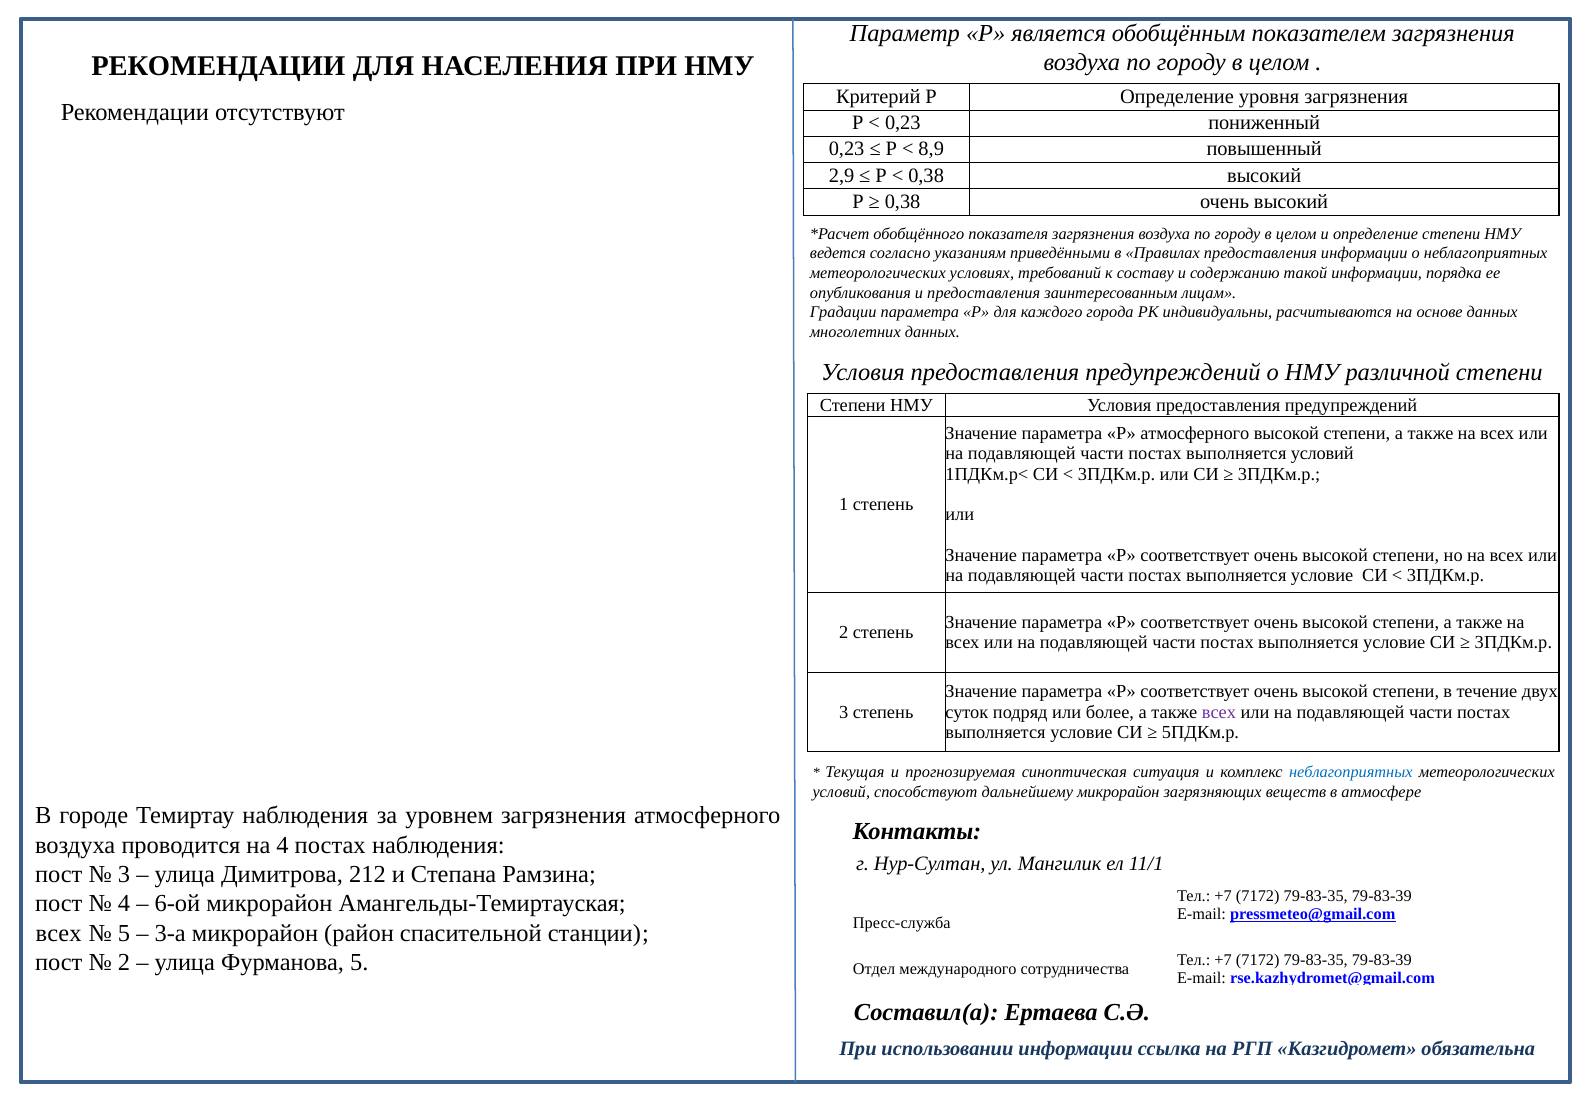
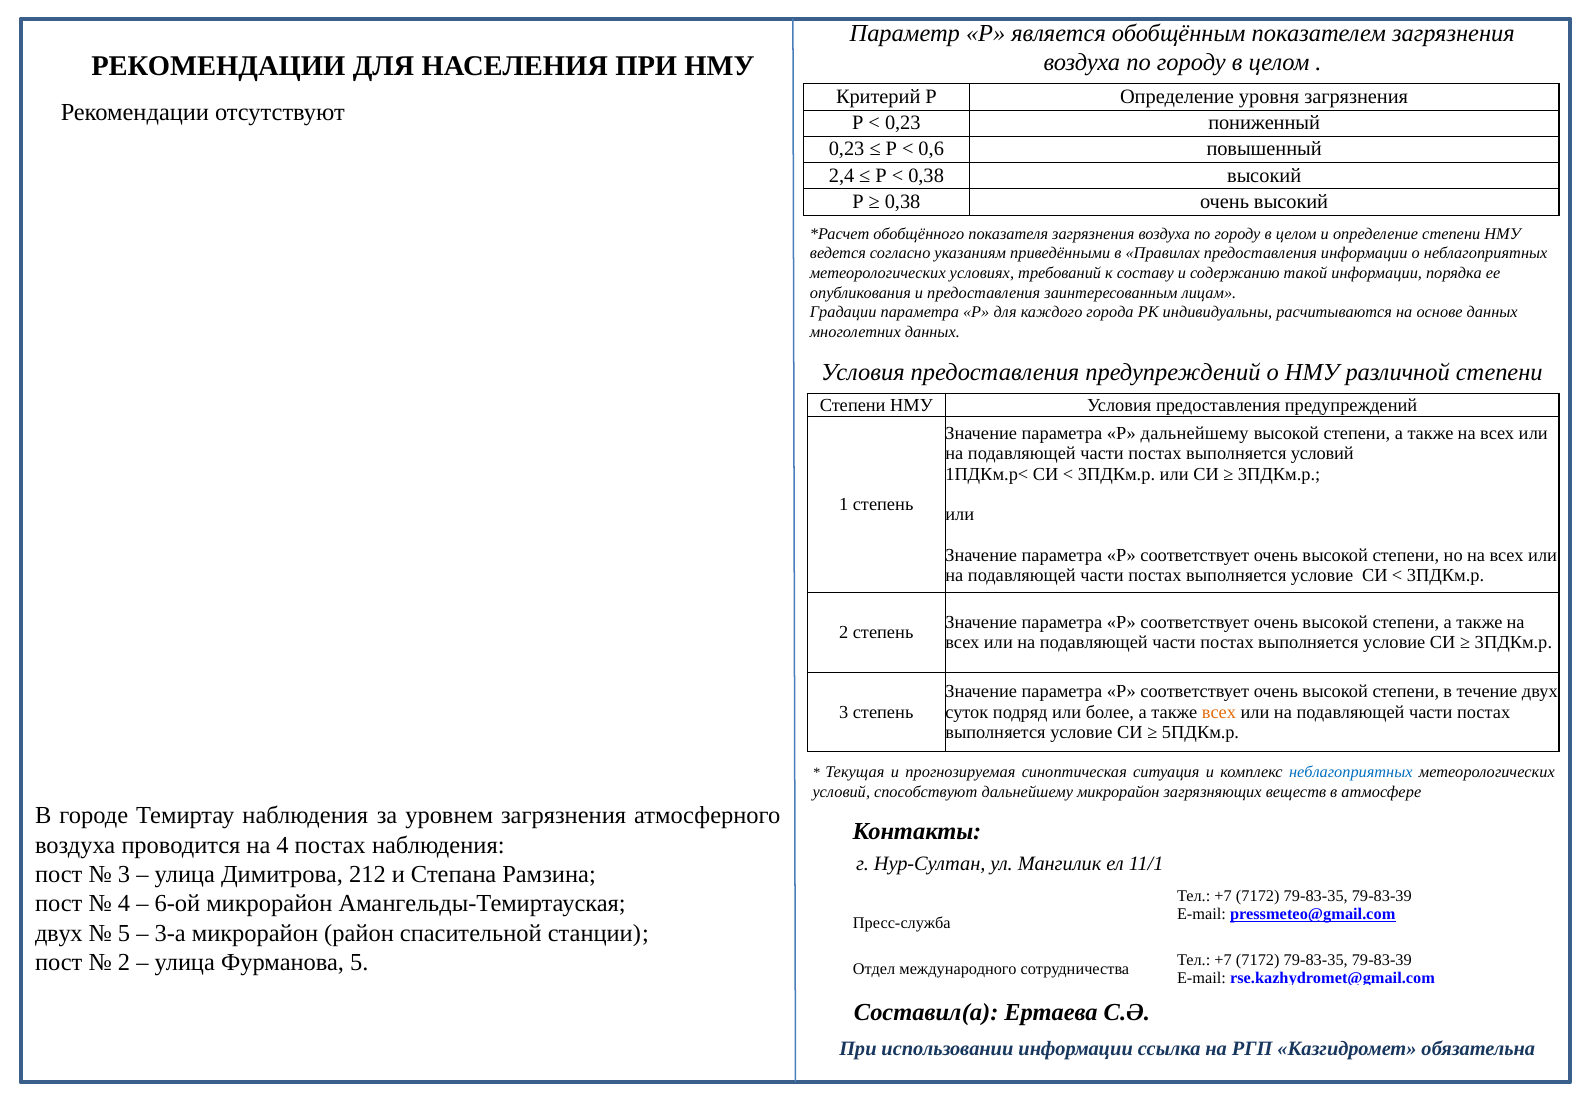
8,9: 8,9 -> 0,6
2,9: 2,9 -> 2,4
Р атмосферного: атмосферного -> дальнейшему
всех at (1219, 712) colour: purple -> orange
всех at (59, 933): всех -> двух
